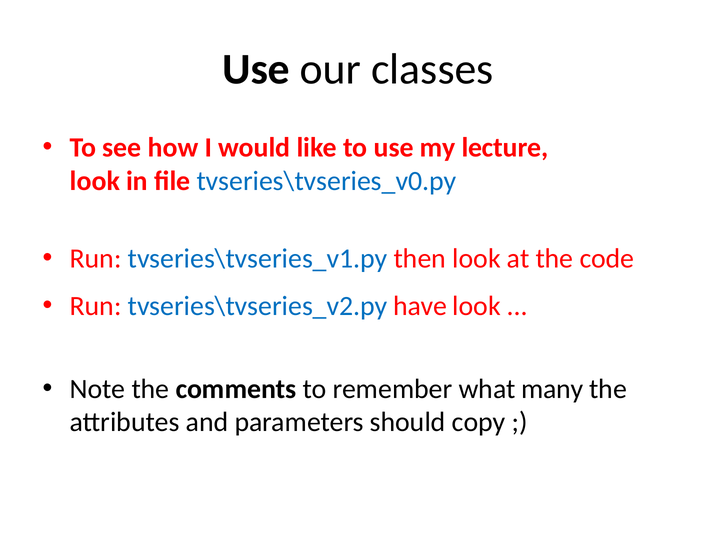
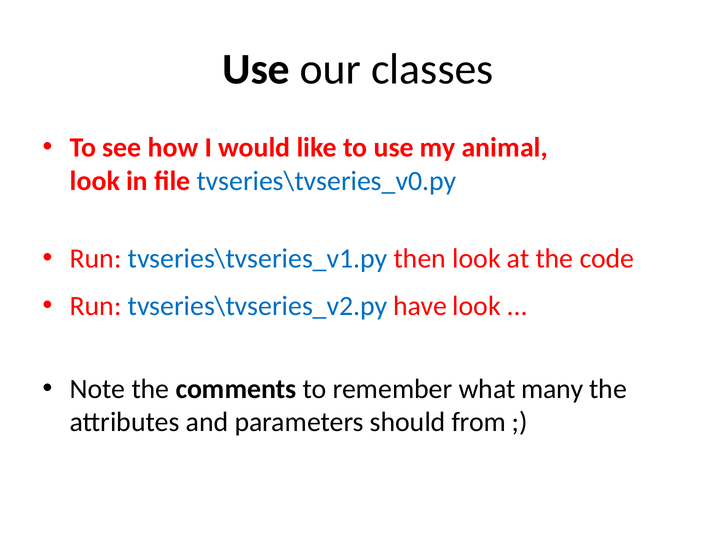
lecture: lecture -> animal
copy: copy -> from
